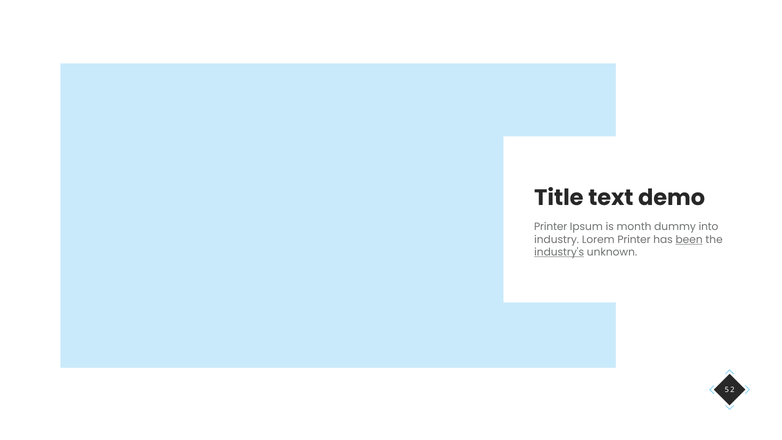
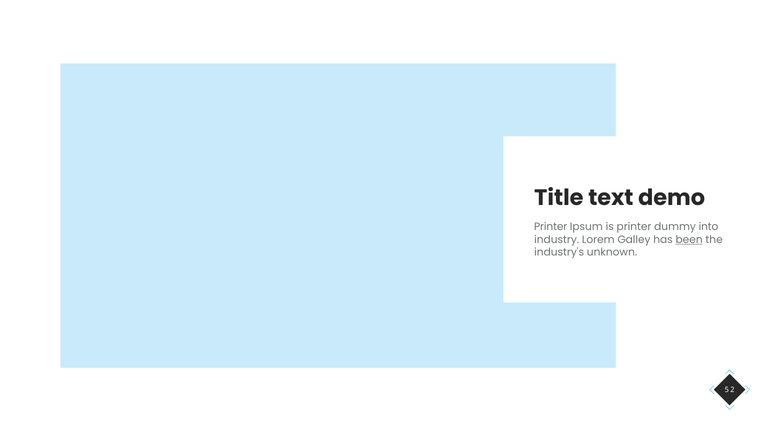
is month: month -> printer
Lorem Printer: Printer -> Galley
industry's underline: present -> none
